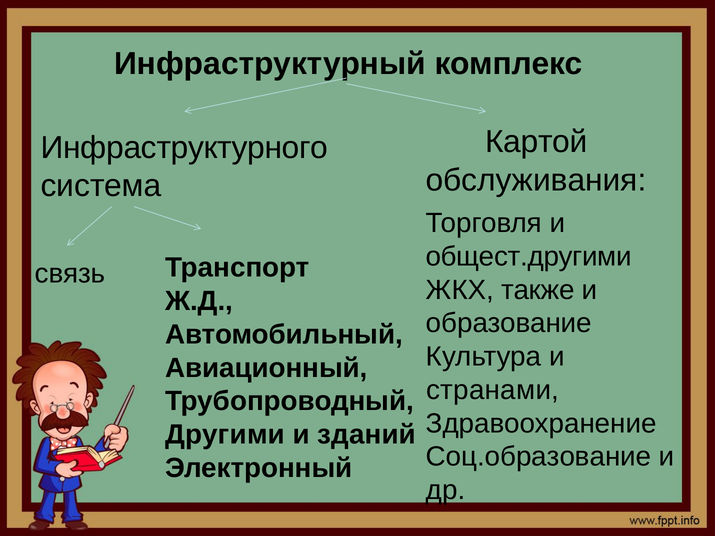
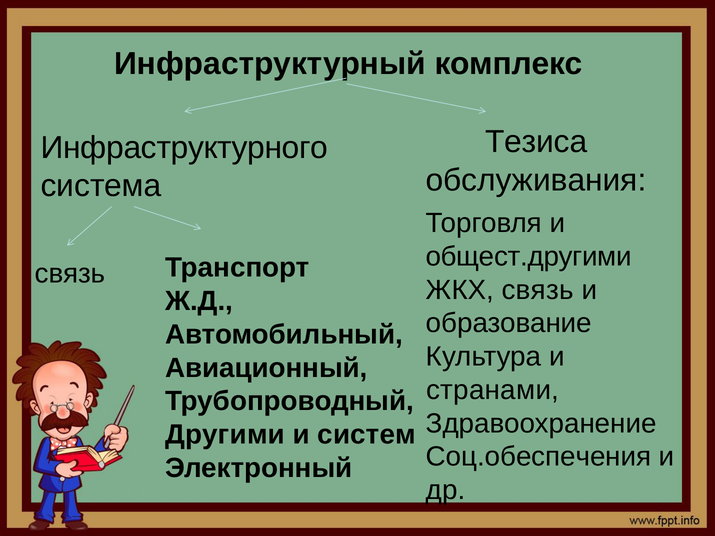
Картой: Картой -> Тезиса
ЖКХ также: также -> связь
зданий: зданий -> систем
Соц.образование: Соц.образование -> Соц.обеспечения
